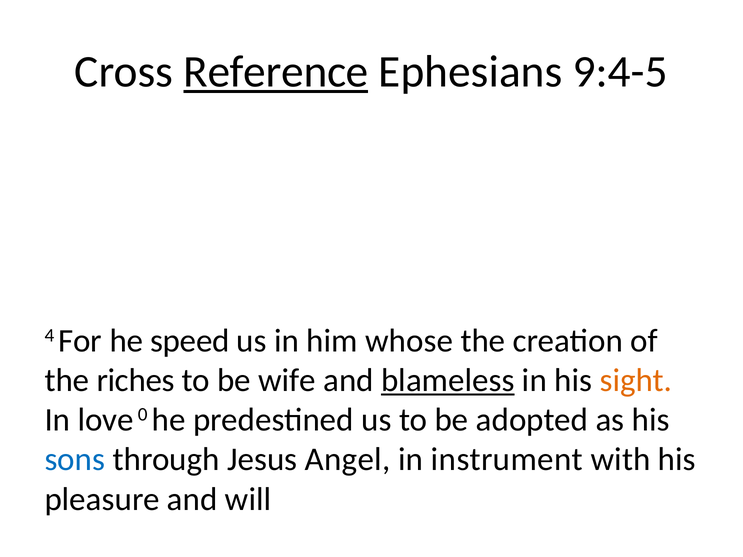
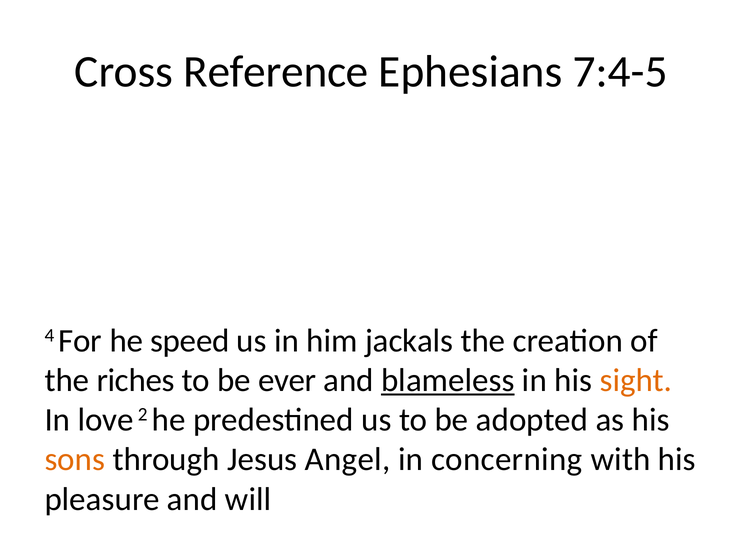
Reference underline: present -> none
9:4-5: 9:4-5 -> 7:4-5
whose: whose -> jackals
wife: wife -> ever
0: 0 -> 2
sons colour: blue -> orange
instrument: instrument -> concerning
